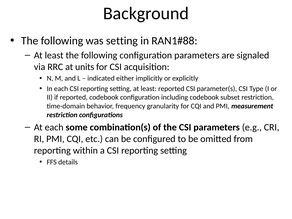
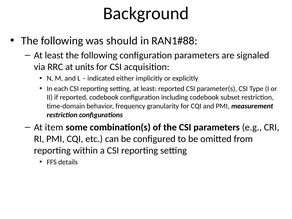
was setting: setting -> should
At each: each -> item
